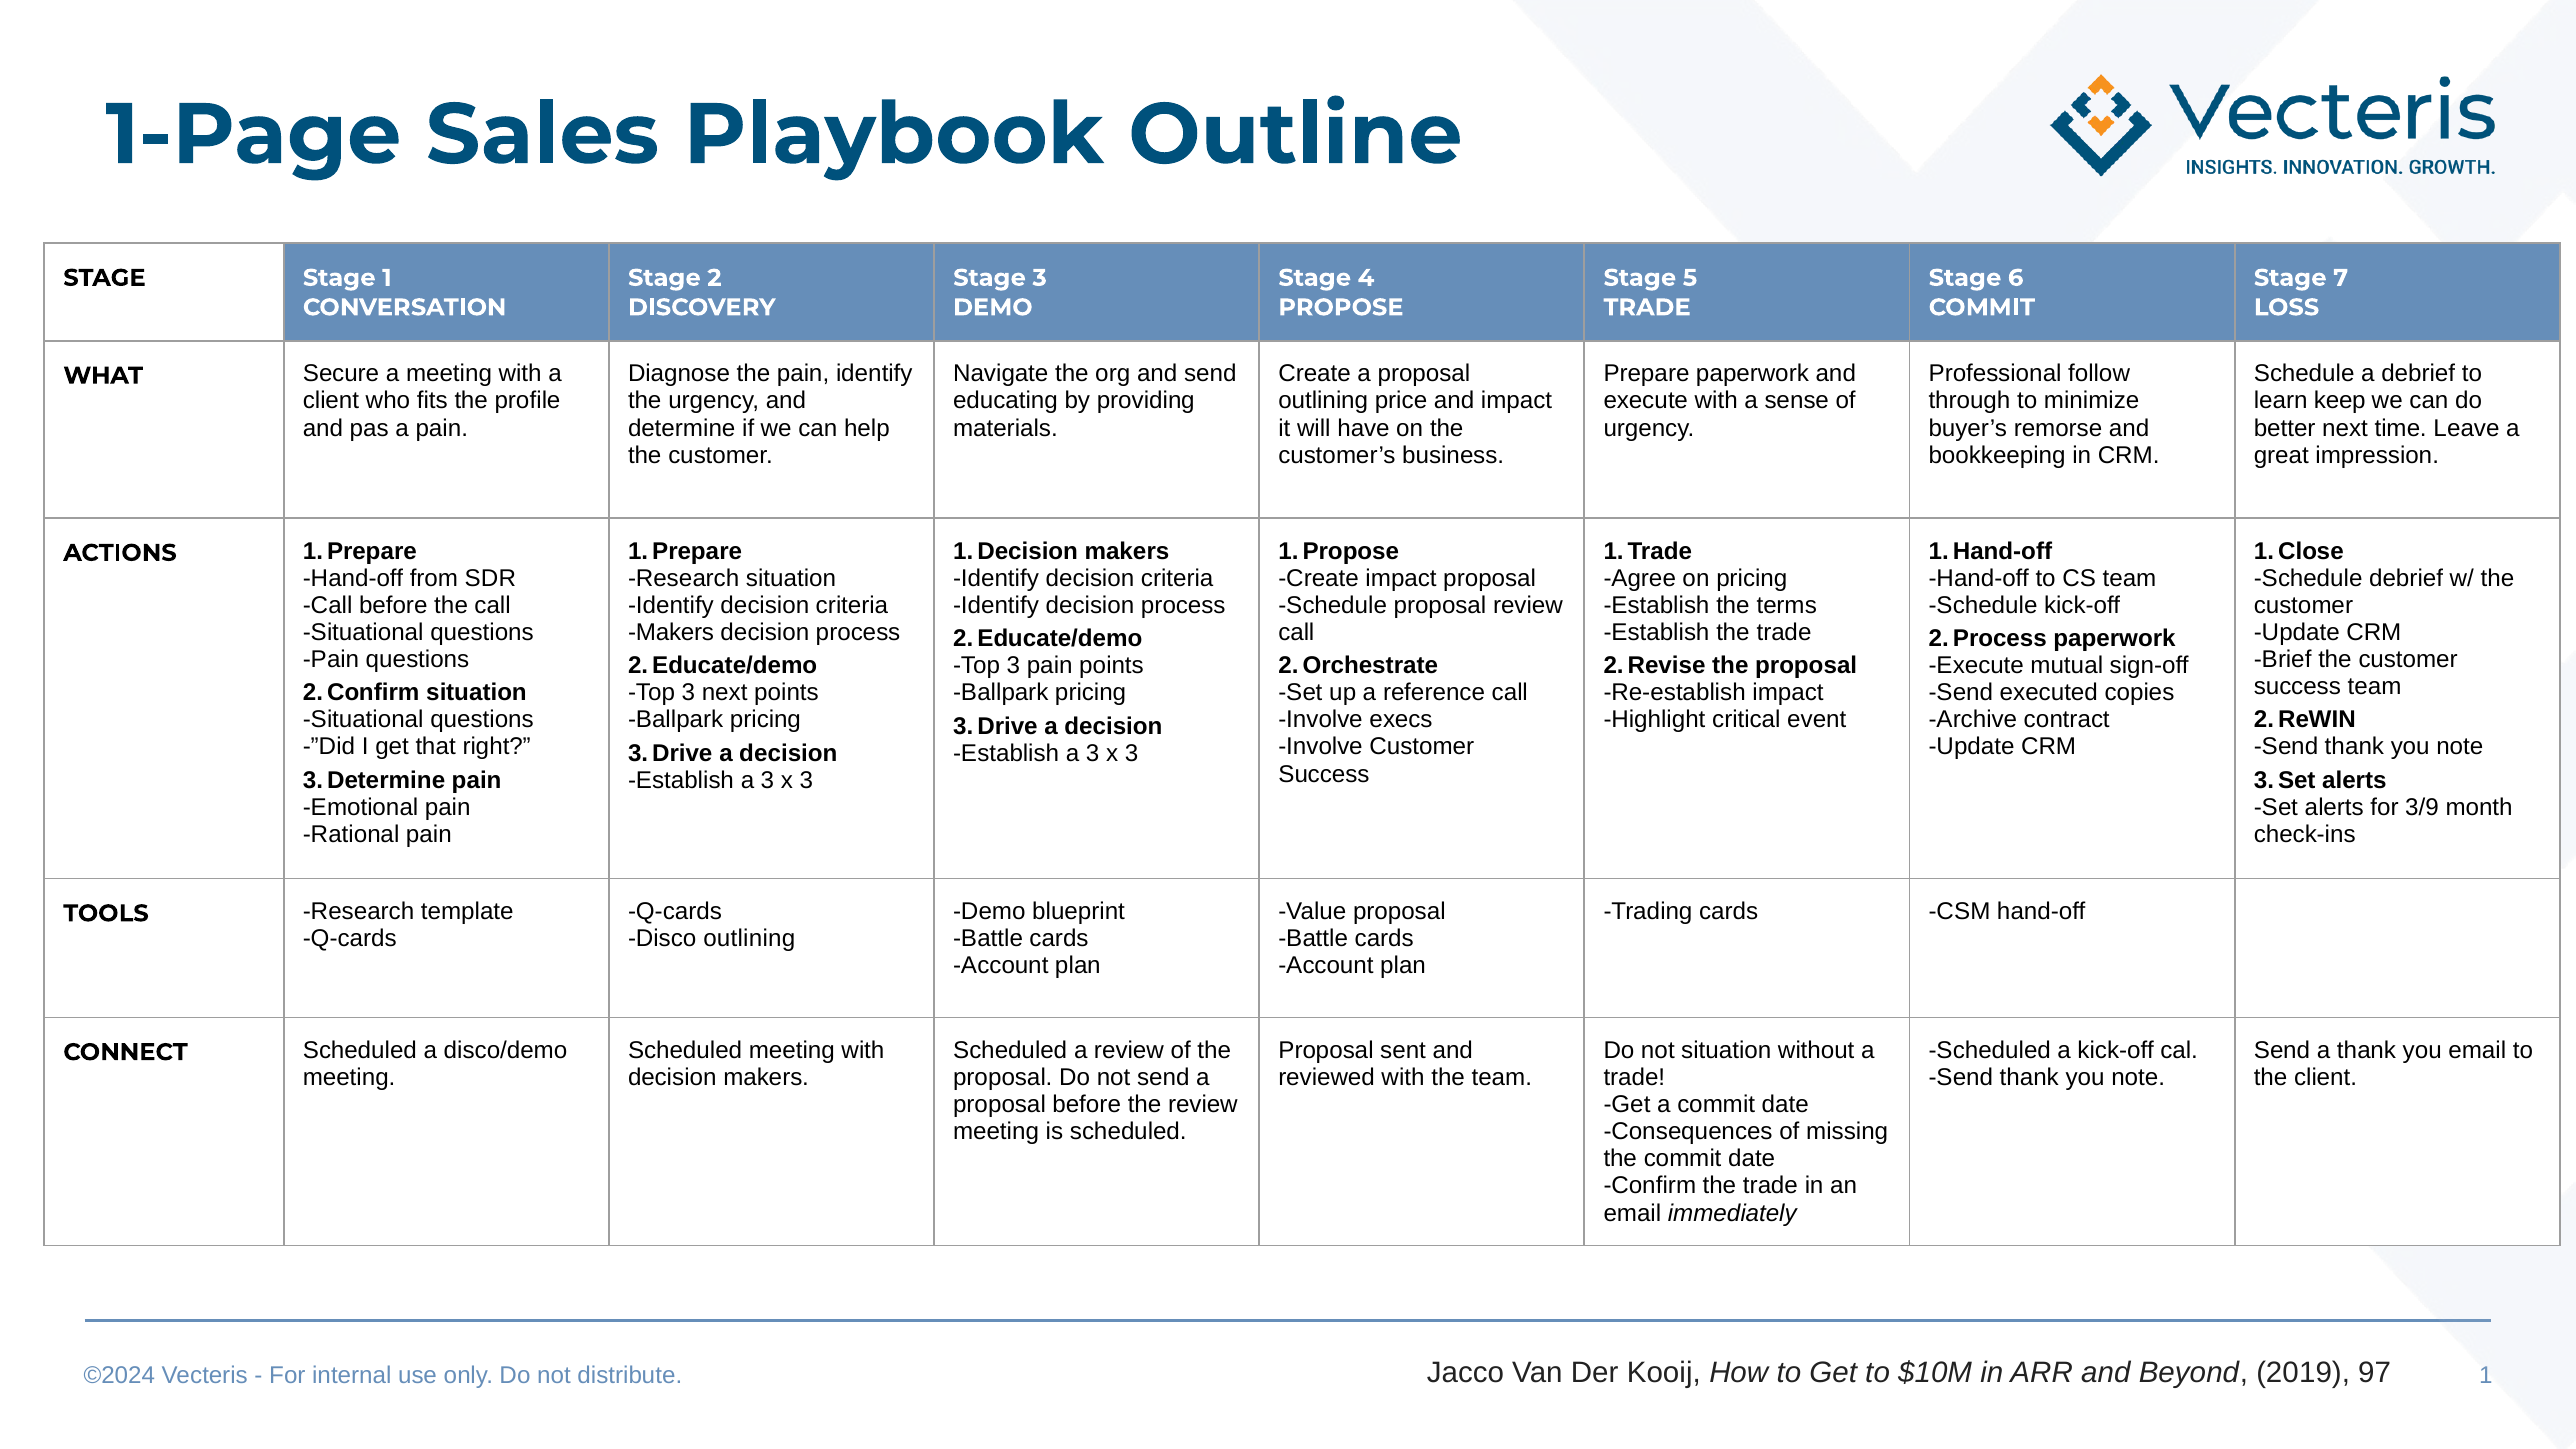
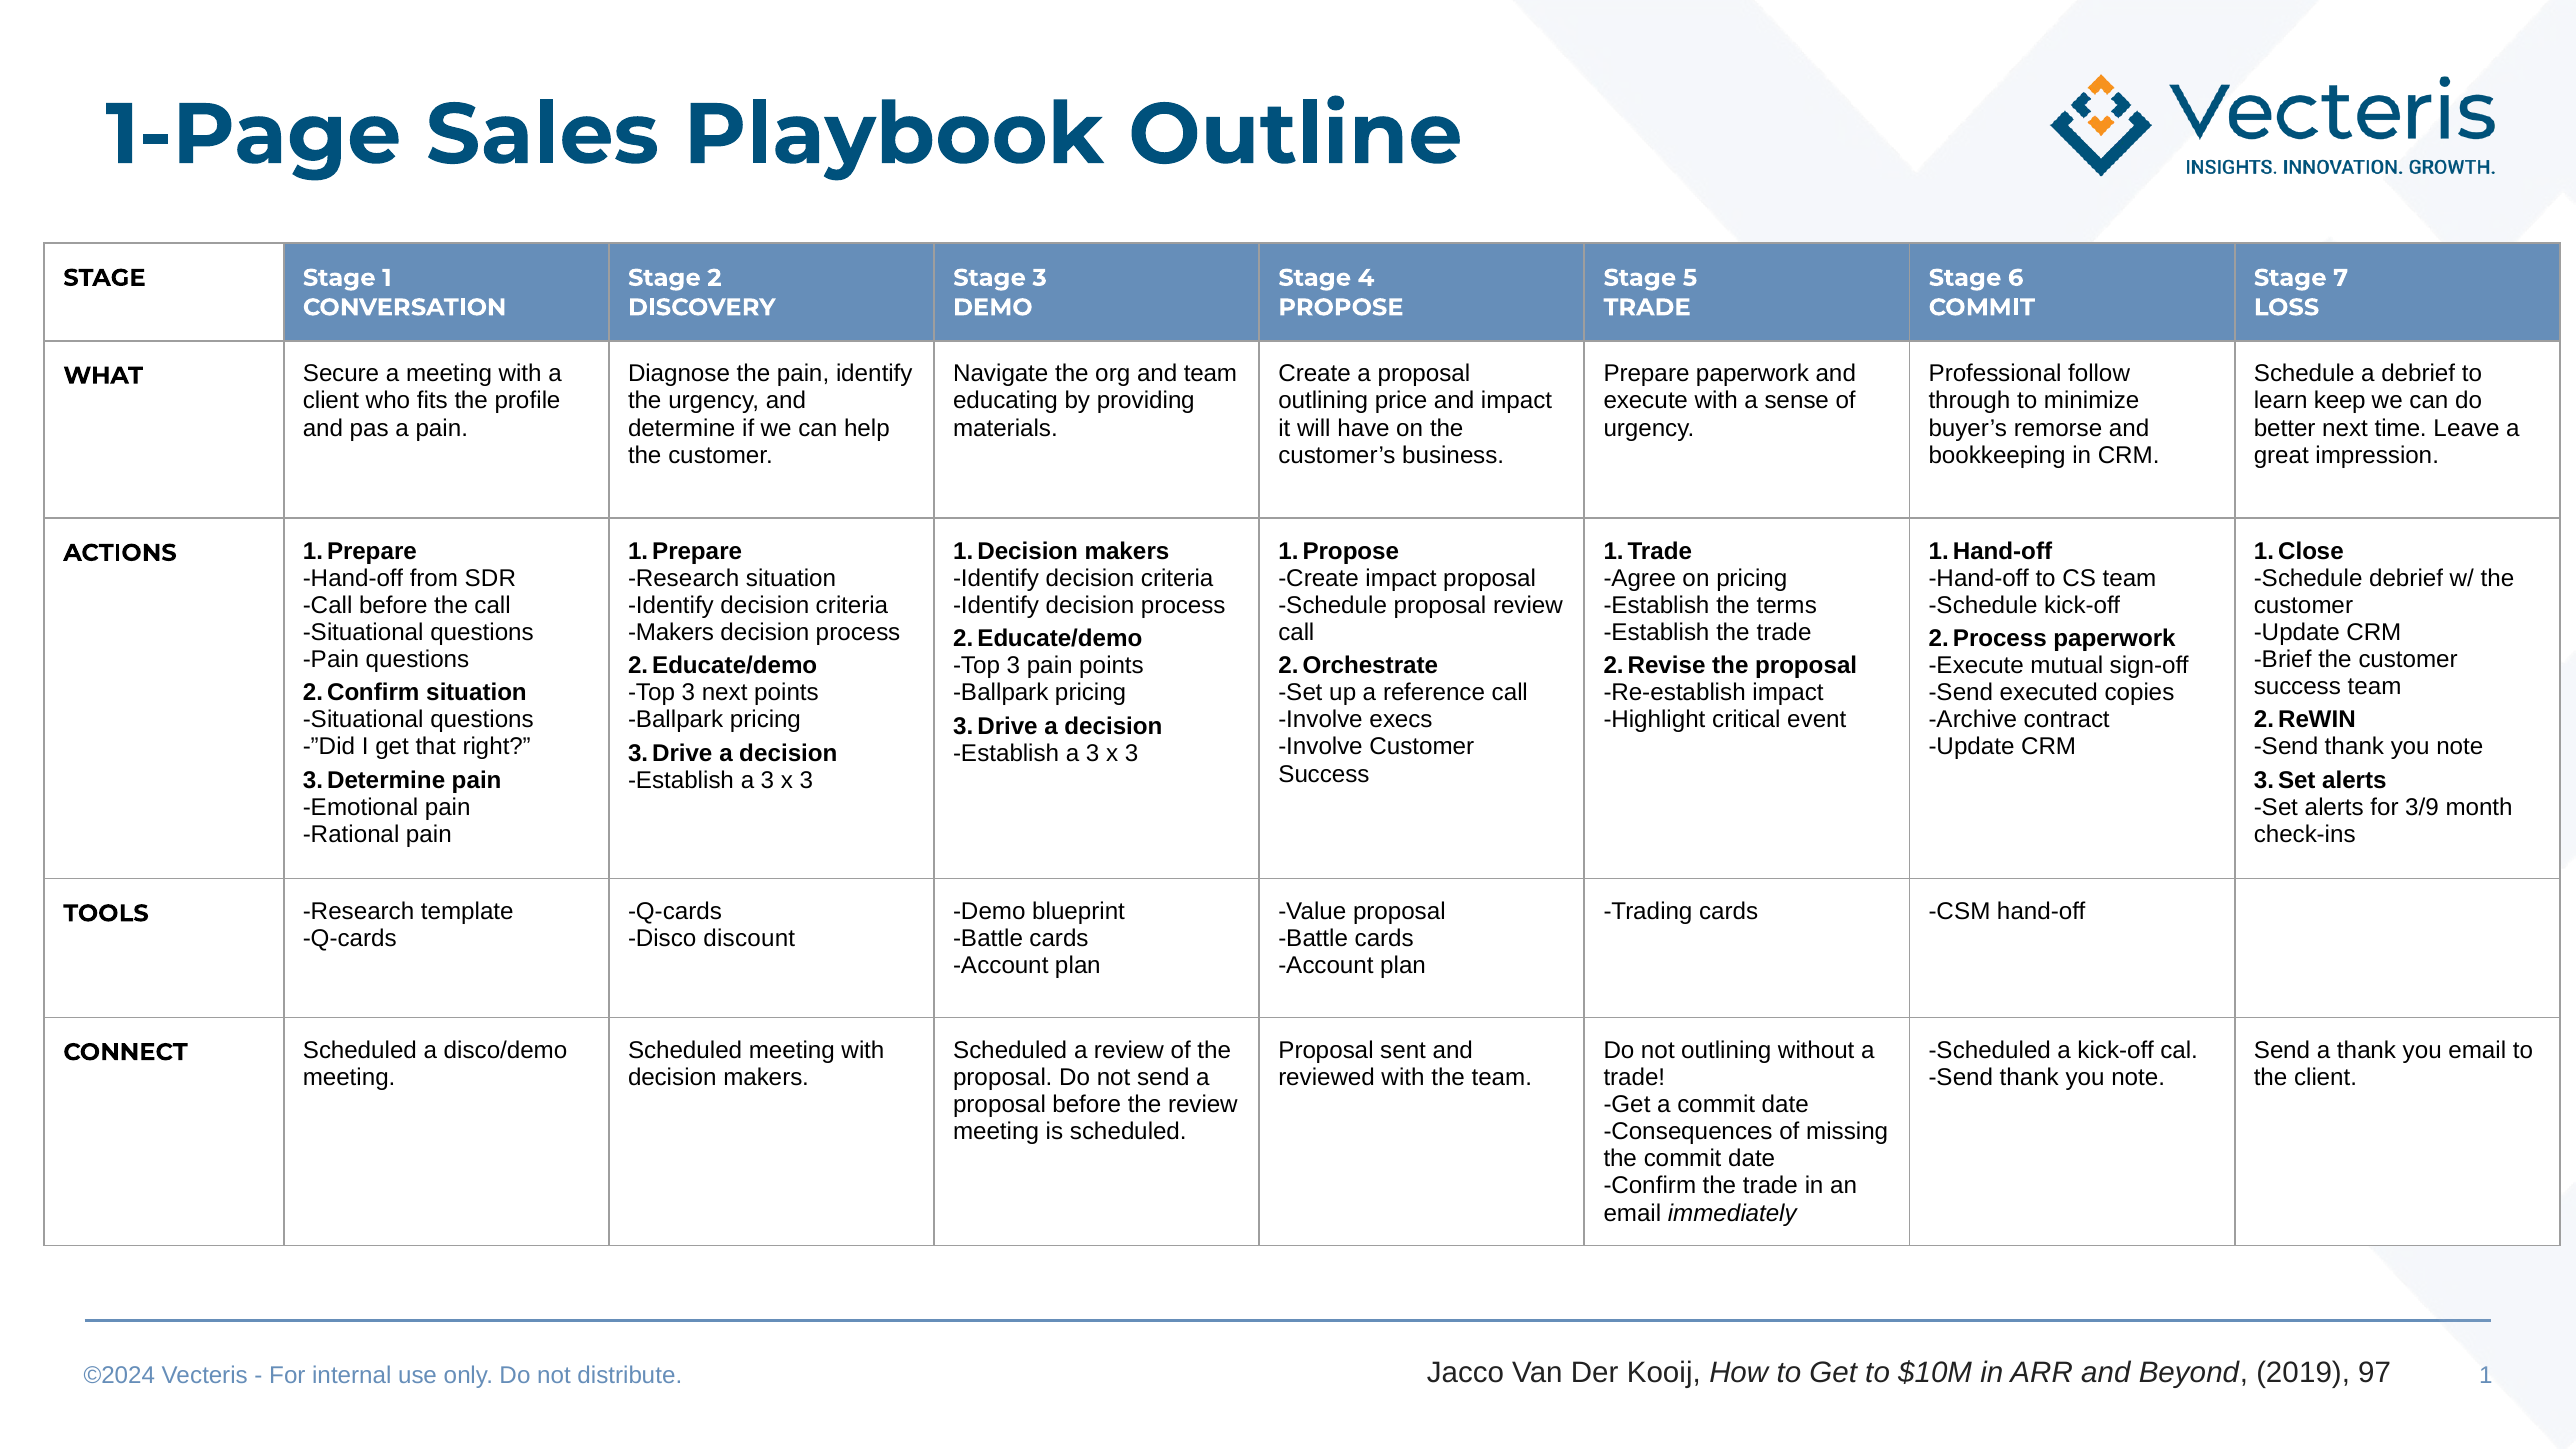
and send: send -> team
Disco outlining: outlining -> discount
not situation: situation -> outlining
